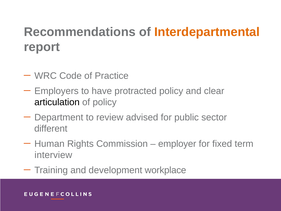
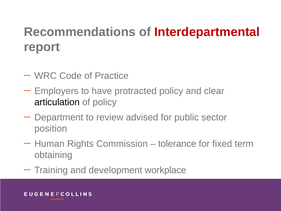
Interdepartmental colour: orange -> red
different: different -> position
employer: employer -> tolerance
interview: interview -> obtaining
